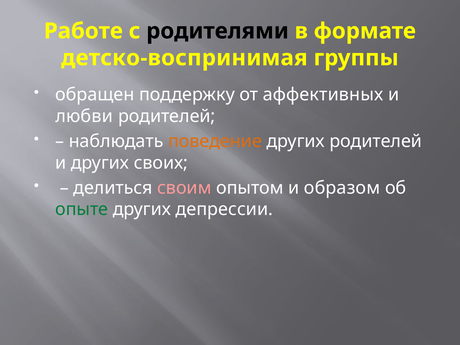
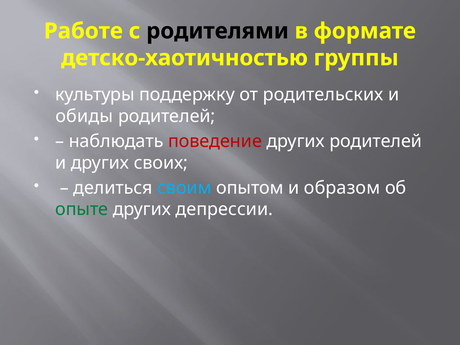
детско-воспринимая: детско-воспринимая -> детско-хаотичностью
обращен: обращен -> культуры
аффективных: аффективных -> родительских
любви: любви -> обиды
поведение colour: orange -> red
своим colour: pink -> light blue
